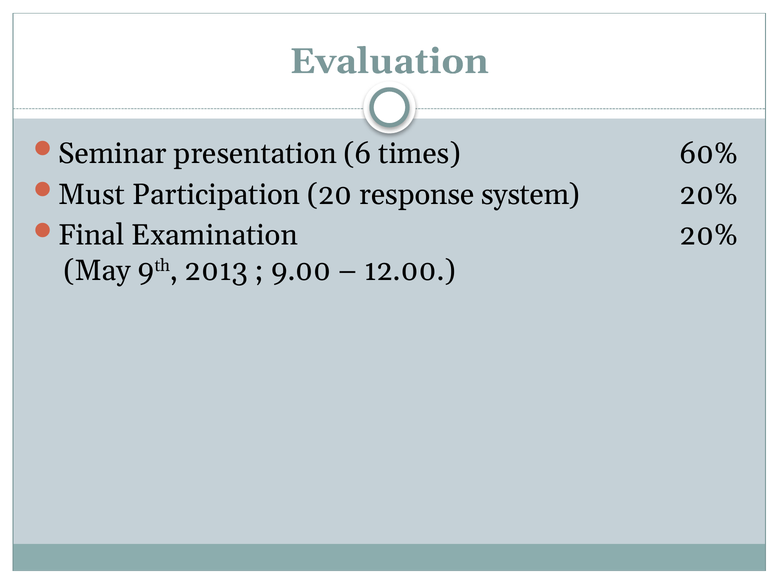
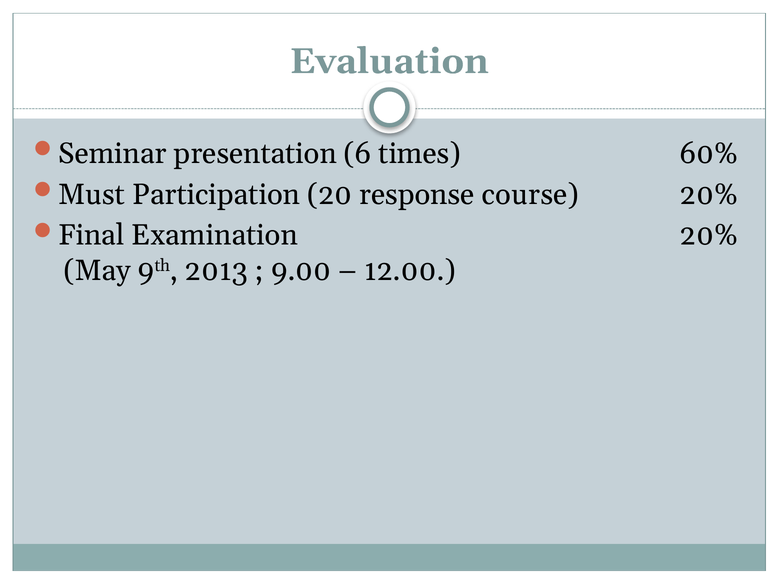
system: system -> course
